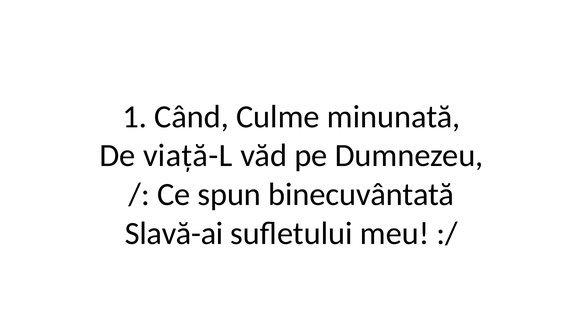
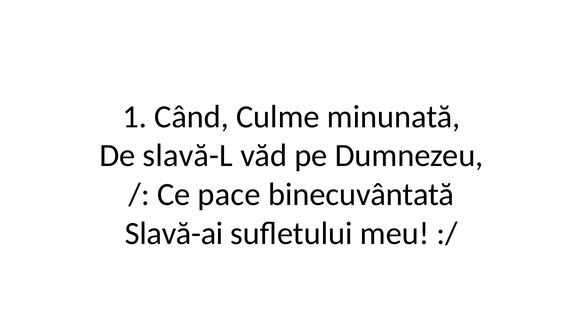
viață-L: viață-L -> slavă-L
spun: spun -> pace
